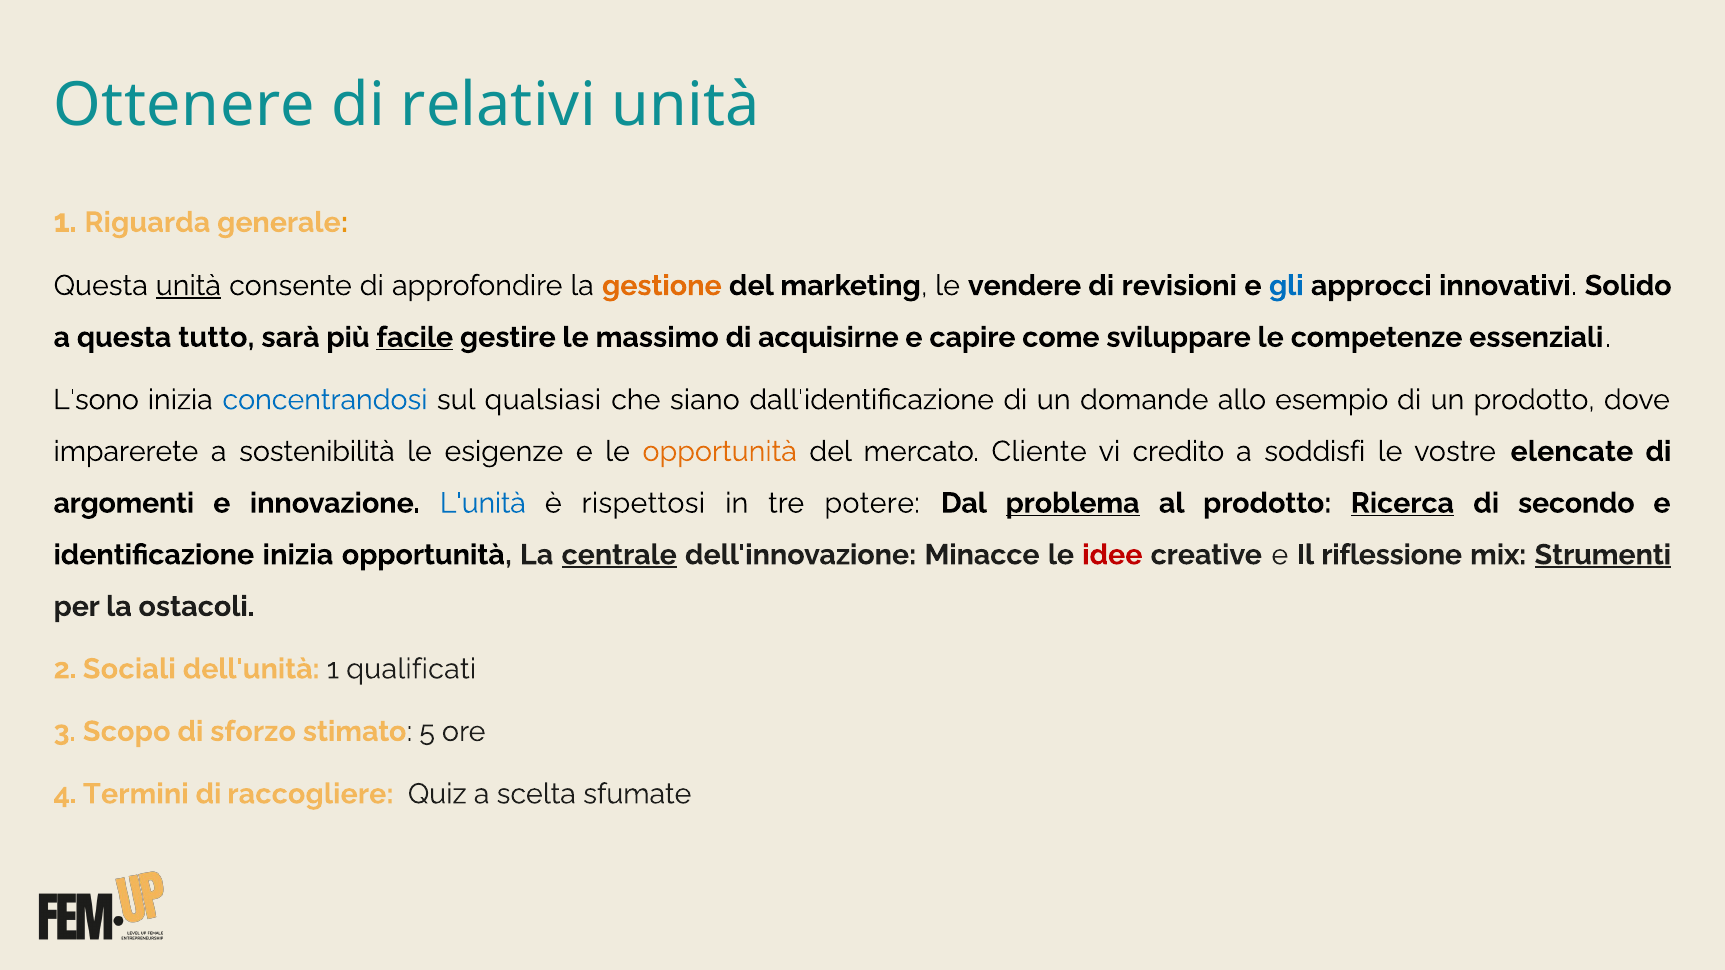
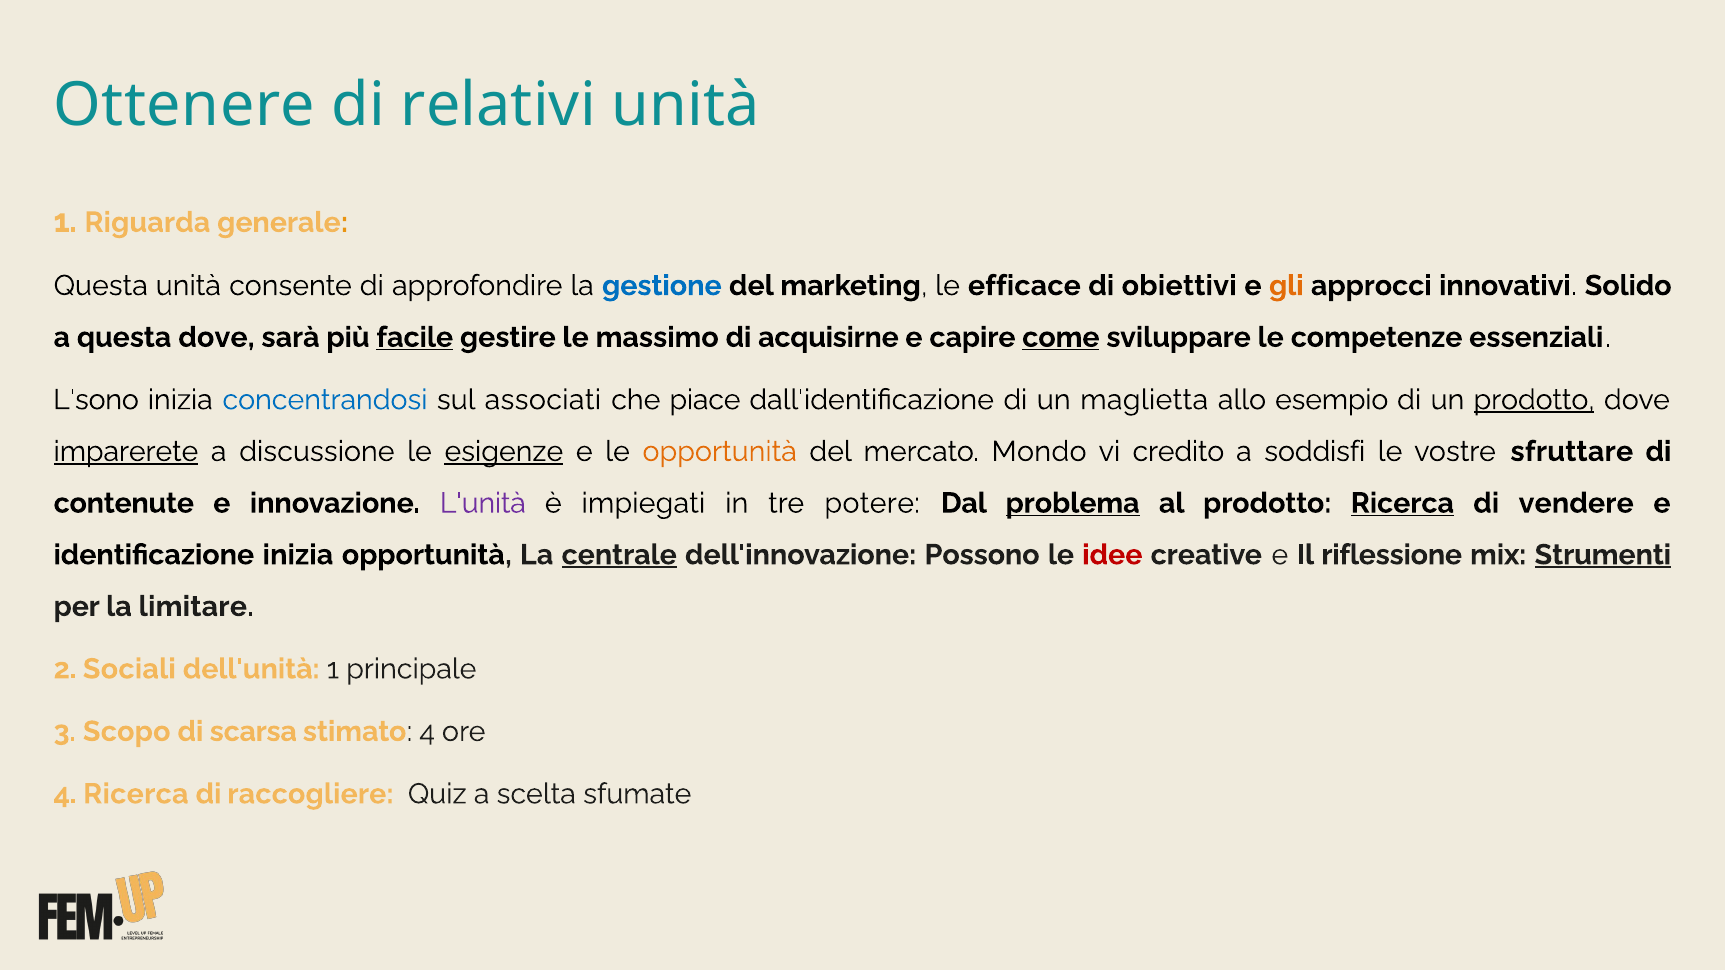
unità at (188, 286) underline: present -> none
gestione colour: orange -> blue
vendere: vendere -> efficace
revisioni: revisioni -> obiettivi
gli colour: blue -> orange
questa tutto: tutto -> dove
come underline: none -> present
qualsiasi: qualsiasi -> associati
siano: siano -> piace
domande: domande -> maglietta
prodotto at (1534, 400) underline: none -> present
imparerete underline: none -> present
sostenibilità: sostenibilità -> discussione
esigenze underline: none -> present
Cliente: Cliente -> Mondo
elencate: elencate -> sfruttare
argomenti: argomenti -> contenute
L'unità colour: blue -> purple
rispettosi: rispettosi -> impiegati
secondo: secondo -> vendere
Minacce: Minacce -> Possono
ostacoli: ostacoli -> limitare
qualificati: qualificati -> principale
sforzo: sforzo -> scarsa
stimato 5: 5 -> 4
4 Termini: Termini -> Ricerca
